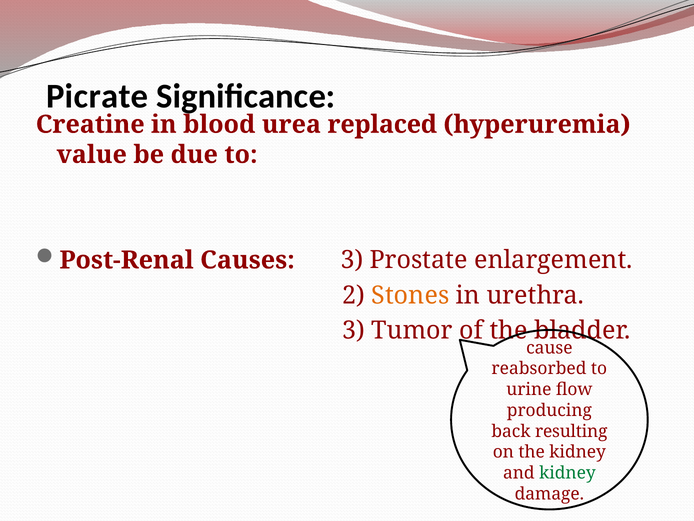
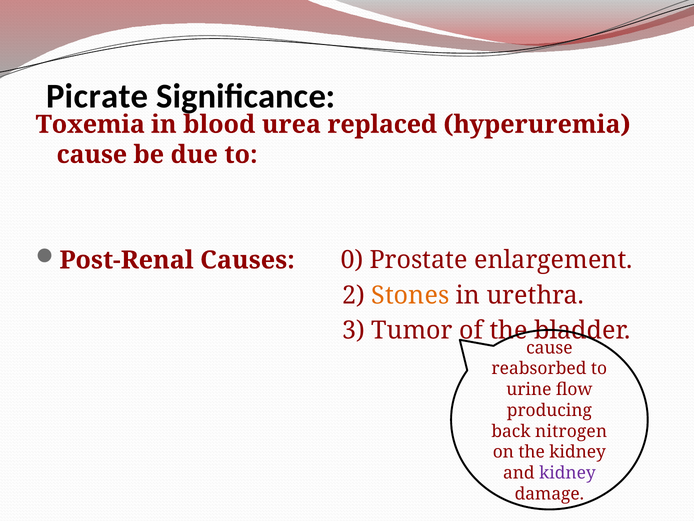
Creatine: Creatine -> Toxemia
value at (92, 154): value -> cause
Causes 3: 3 -> 0
resulting: resulting -> nitrogen
kidney at (567, 473) colour: green -> purple
